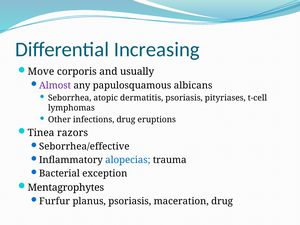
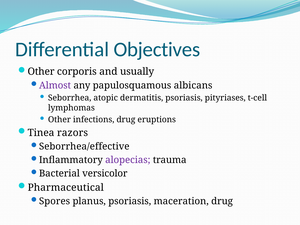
Increasing: Increasing -> Objectives
Move at (41, 72): Move -> Other
alopecias colour: blue -> purple
exception: exception -> versicolor
Mentagrophytes: Mentagrophytes -> Pharmaceutical
Furfur: Furfur -> Spores
